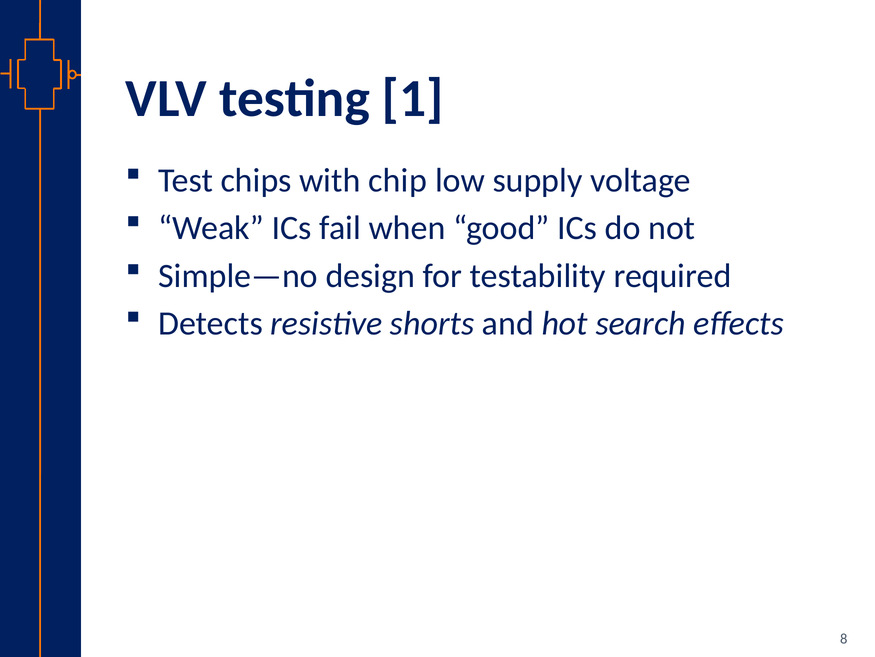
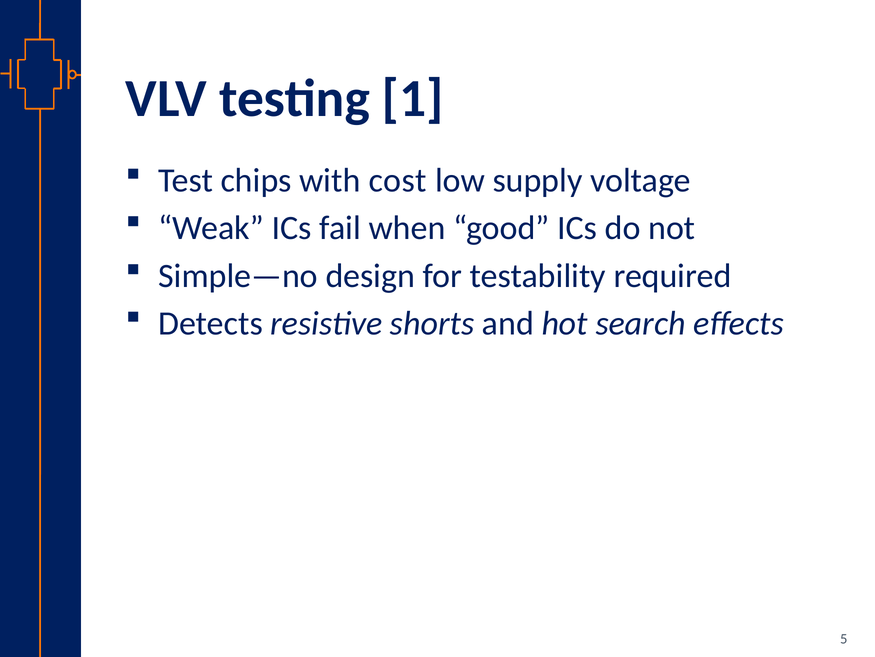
chip: chip -> cost
8: 8 -> 5
